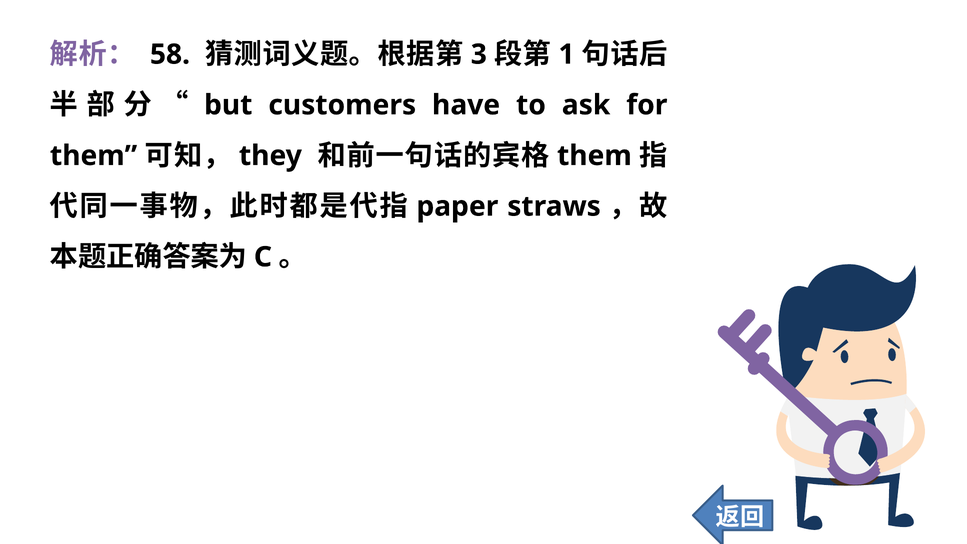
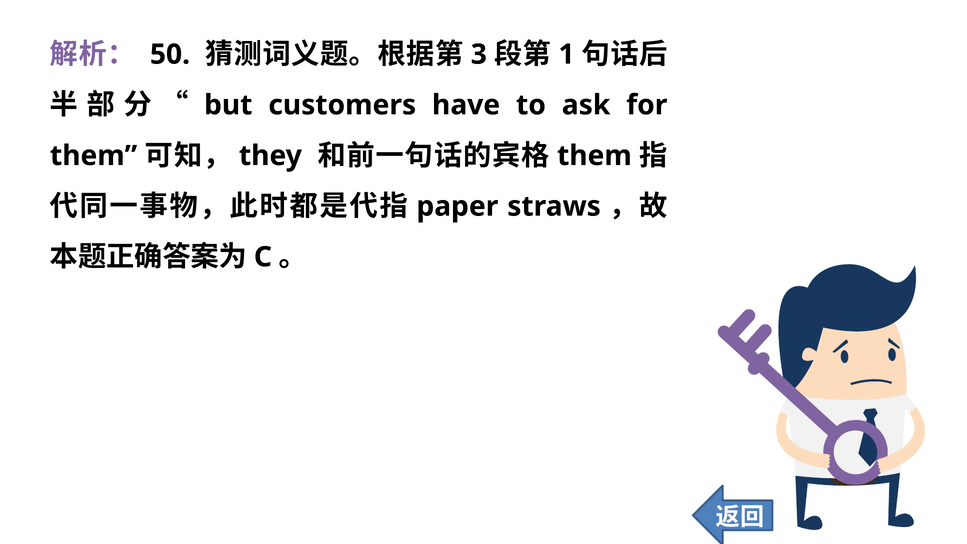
58: 58 -> 50
